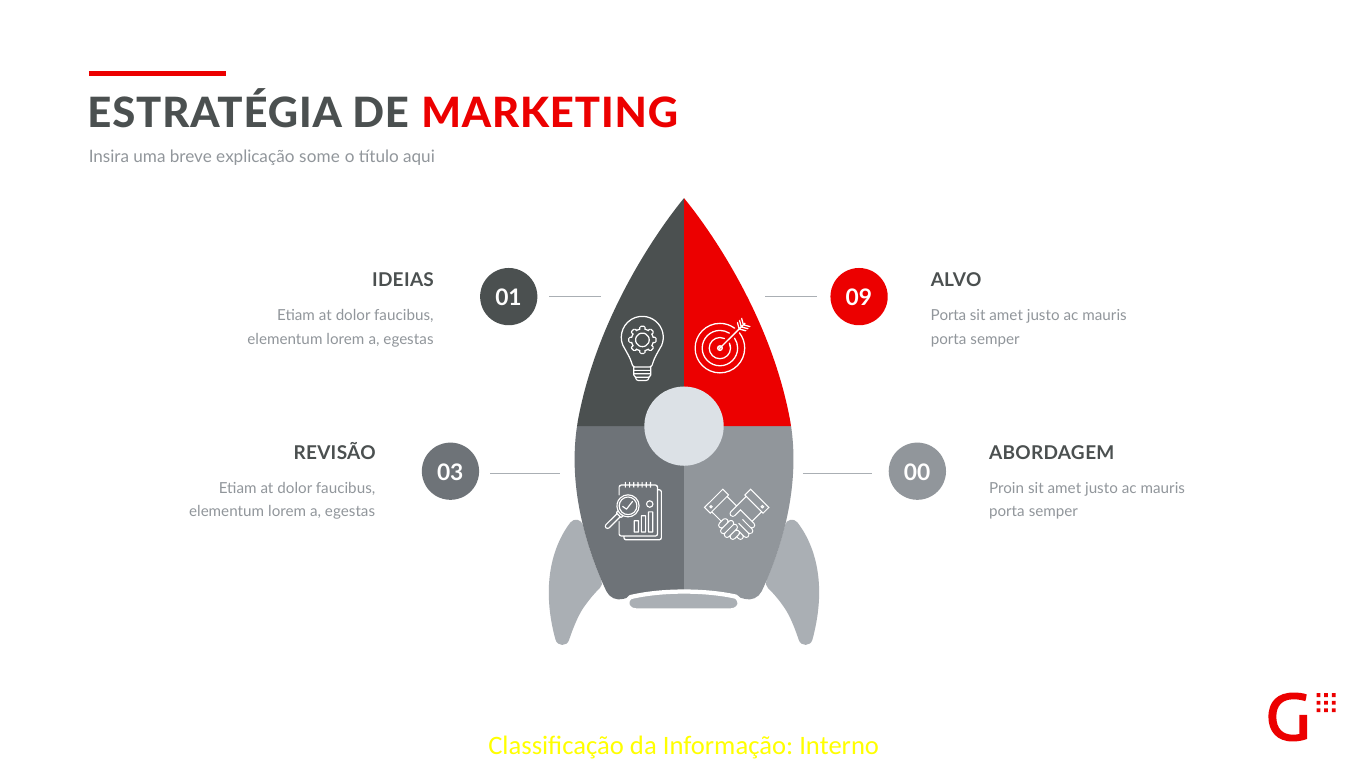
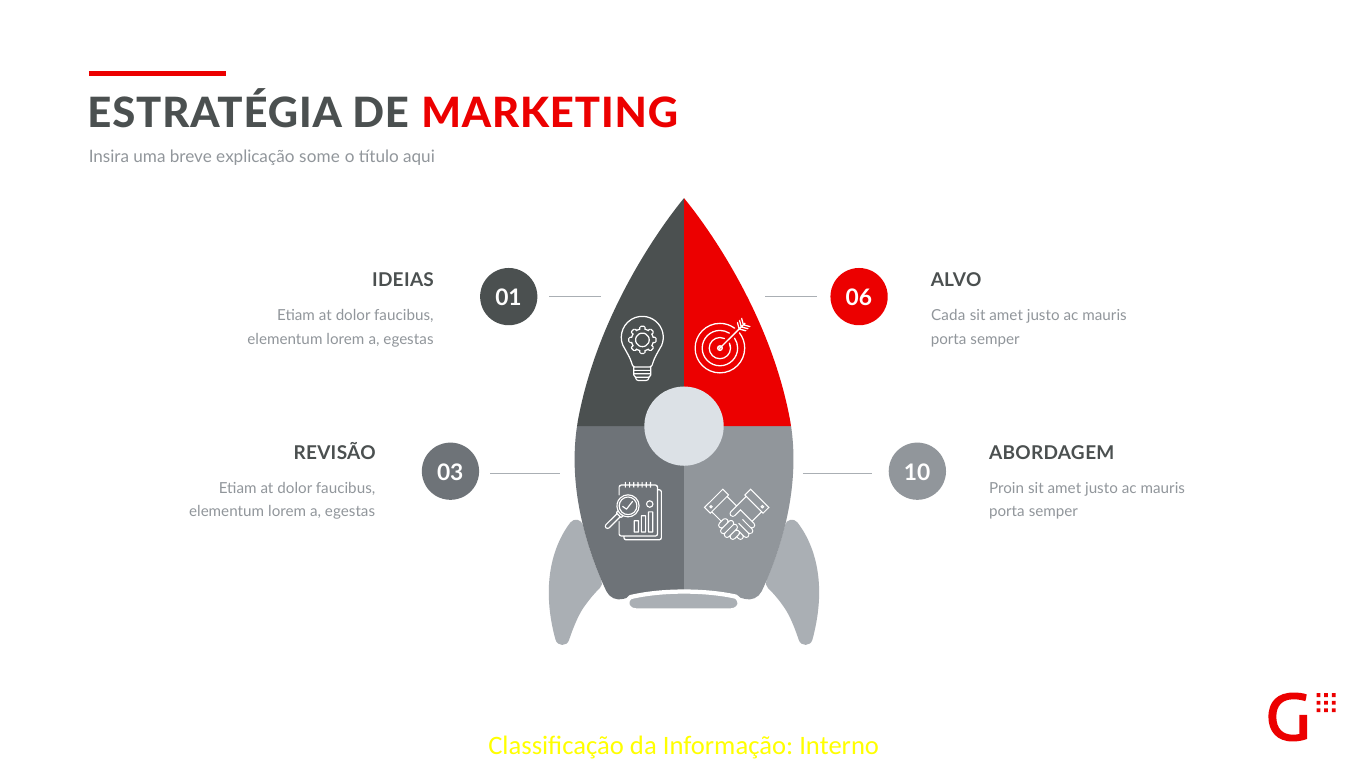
09: 09 -> 06
Porta at (948, 316): Porta -> Cada
00: 00 -> 10
